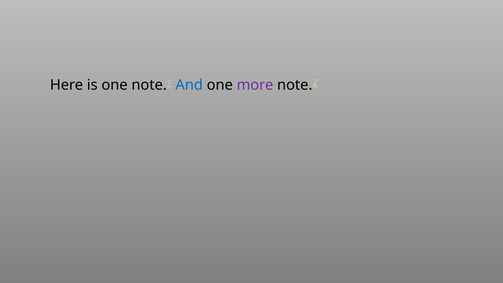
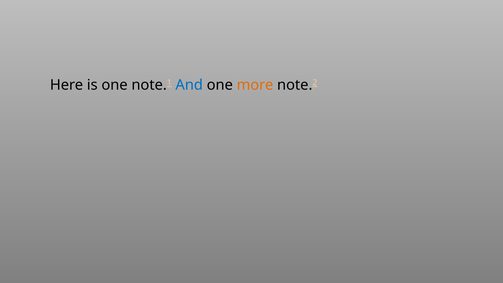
more colour: purple -> orange
